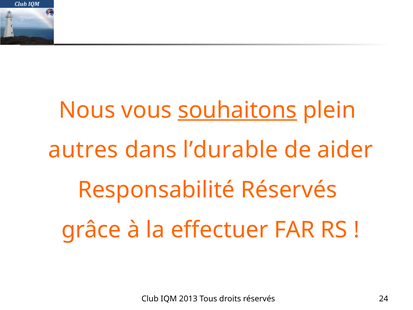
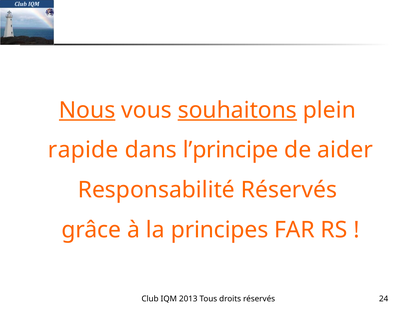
Nous underline: none -> present
autres: autres -> rapide
l’durable: l’durable -> l’principe
effectuer: effectuer -> principes
